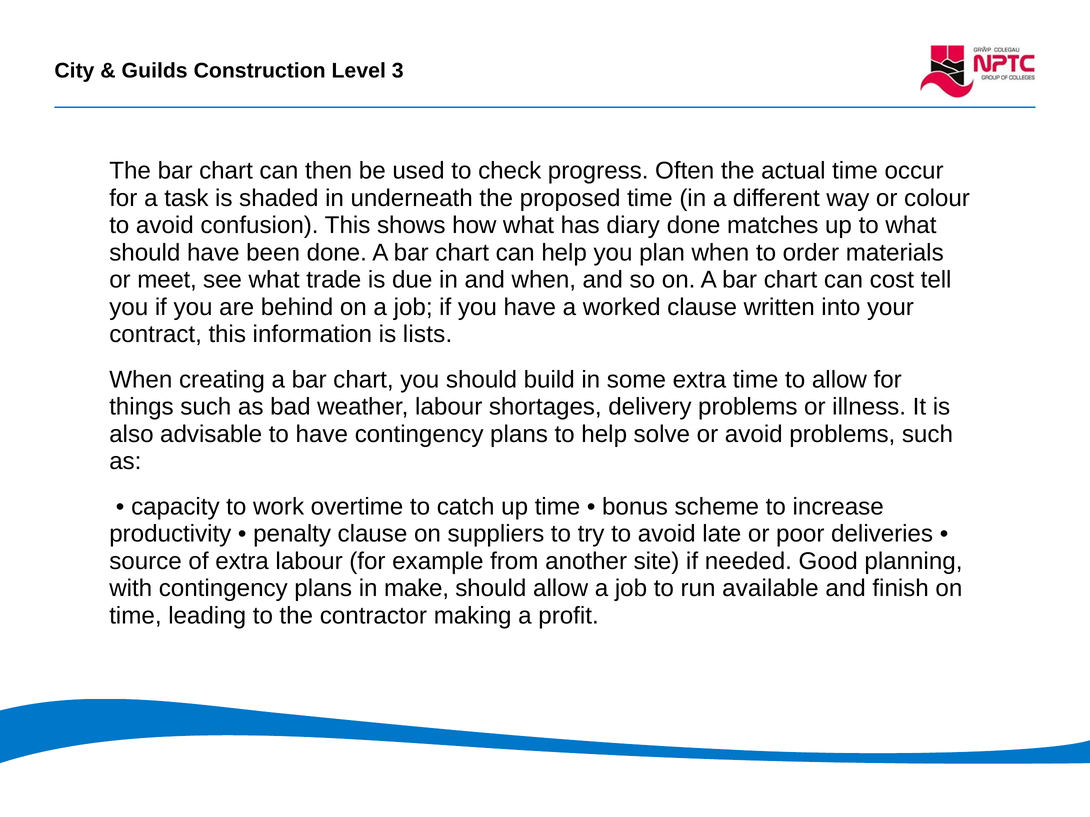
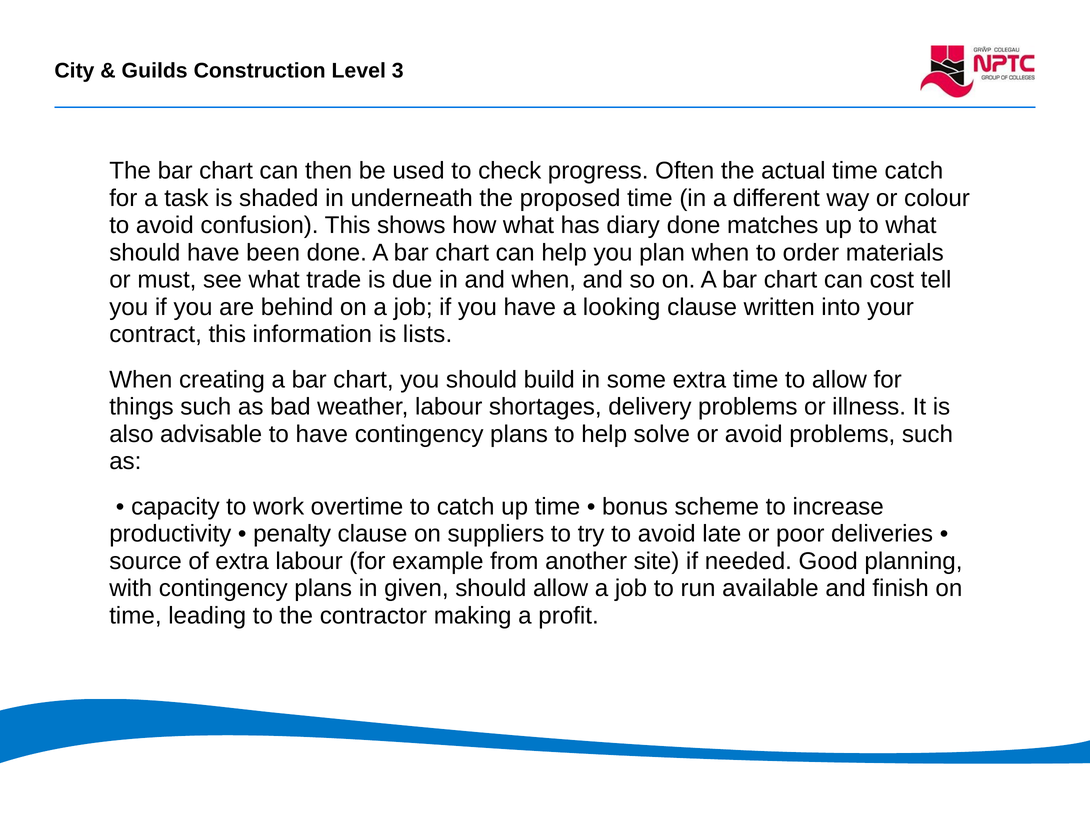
time occur: occur -> catch
meet: meet -> must
worked: worked -> looking
make: make -> given
